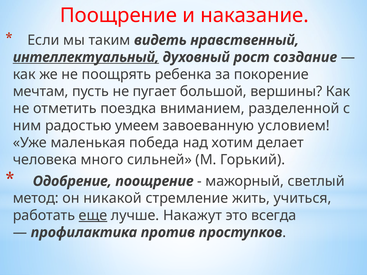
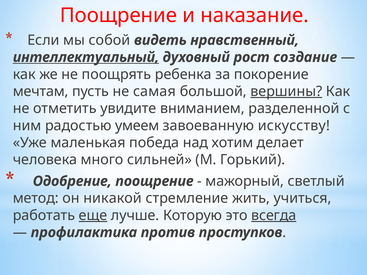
таким: таким -> собой
пугает: пугает -> самая
вершины underline: none -> present
поездка: поездка -> увидите
условием: условием -> искусству
Накажут: Накажут -> Которую
всегда underline: none -> present
